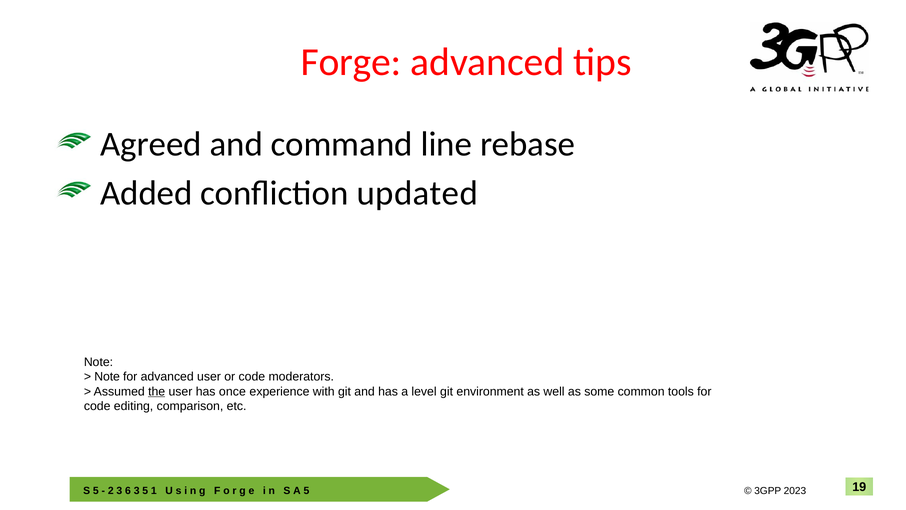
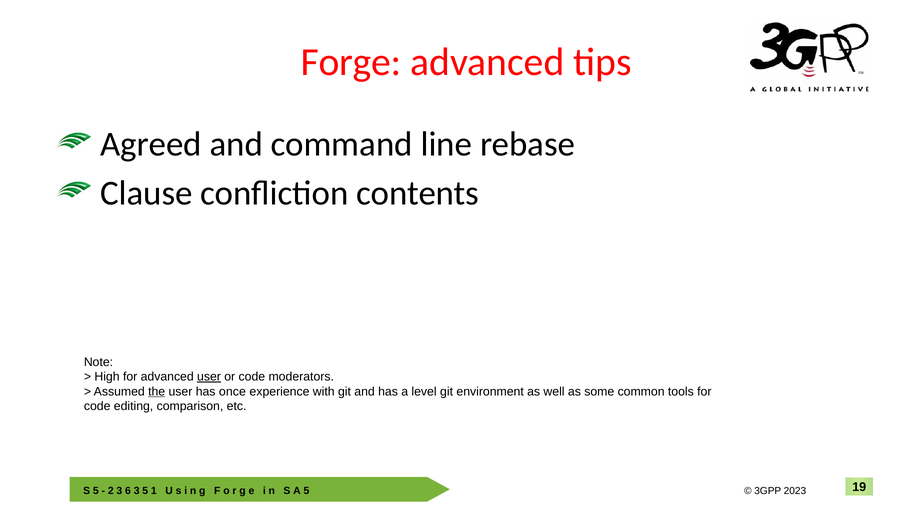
Added: Added -> Clause
updated: updated -> contents
Note at (107, 377): Note -> High
user at (209, 377) underline: none -> present
